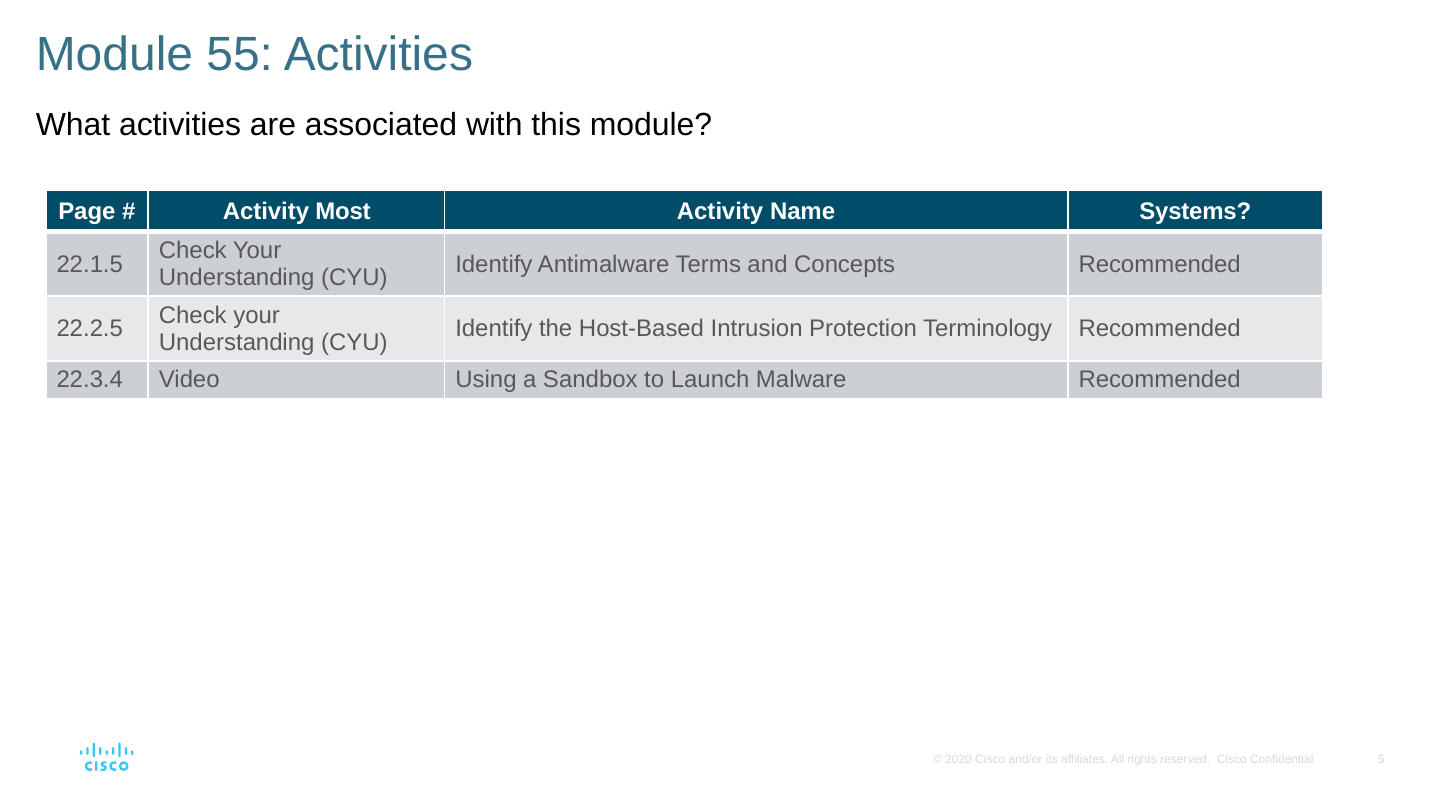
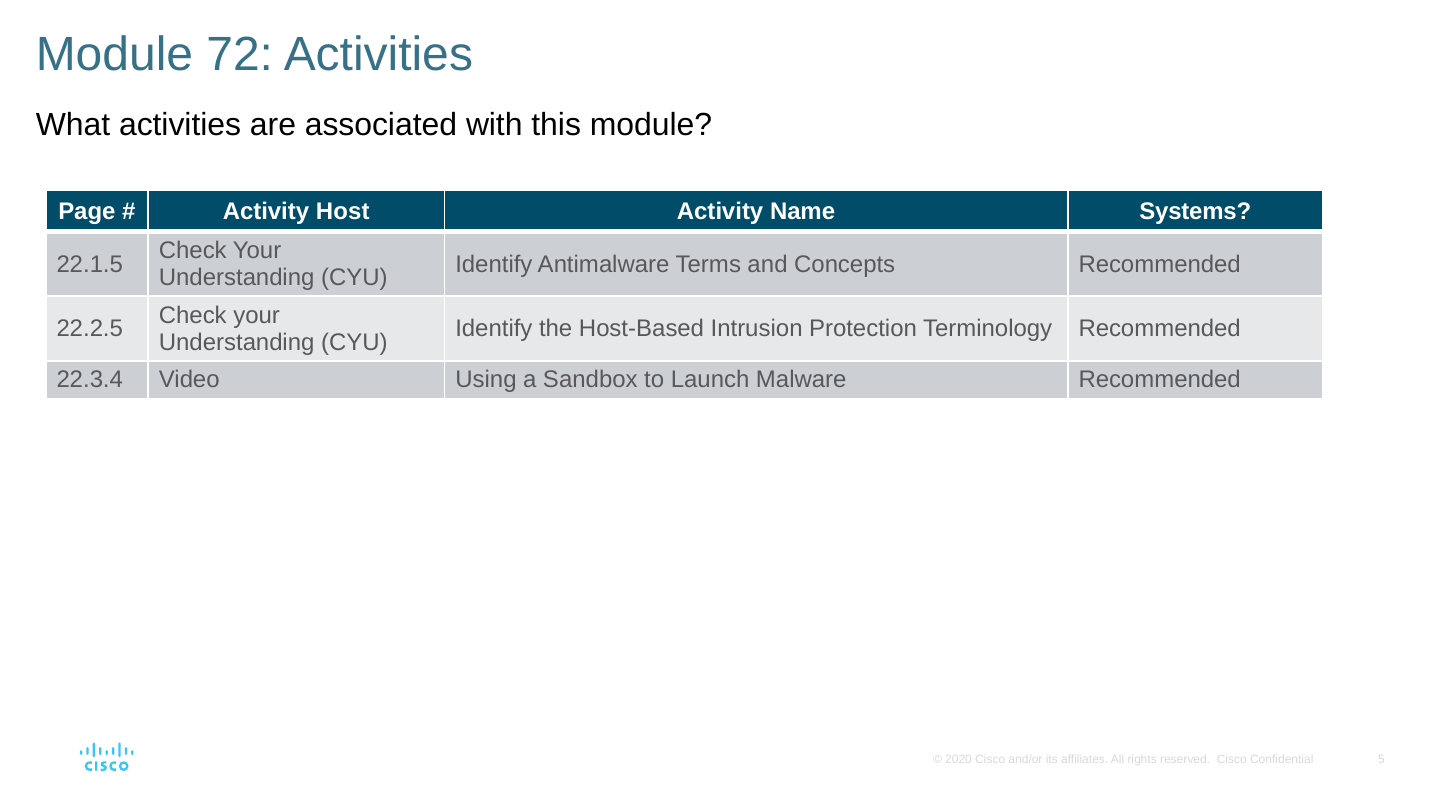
55: 55 -> 72
Most: Most -> Host
